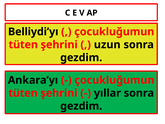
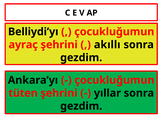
tüten at (23, 45): tüten -> ayraç
uzun: uzun -> akıllı
